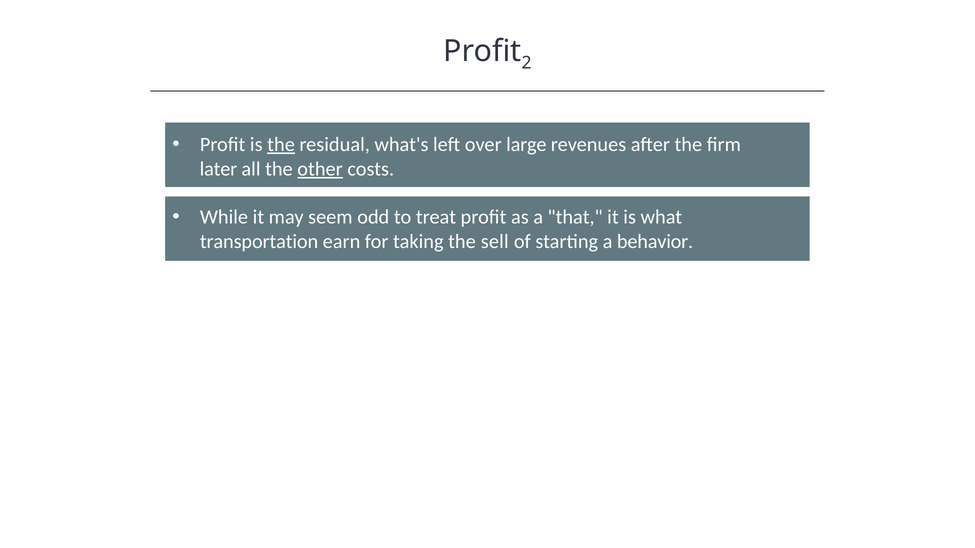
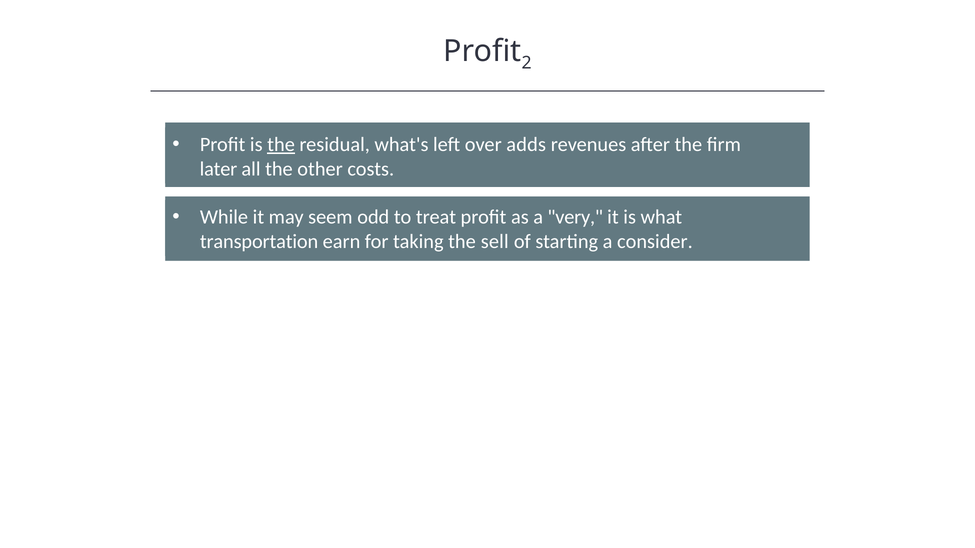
large: large -> adds
other underline: present -> none
that: that -> very
behavior: behavior -> consider
